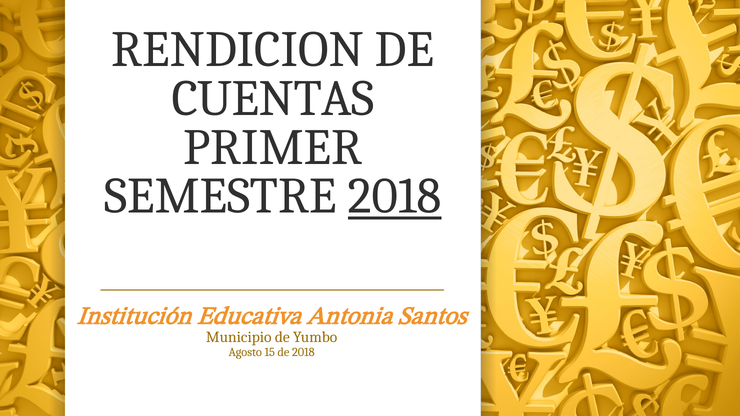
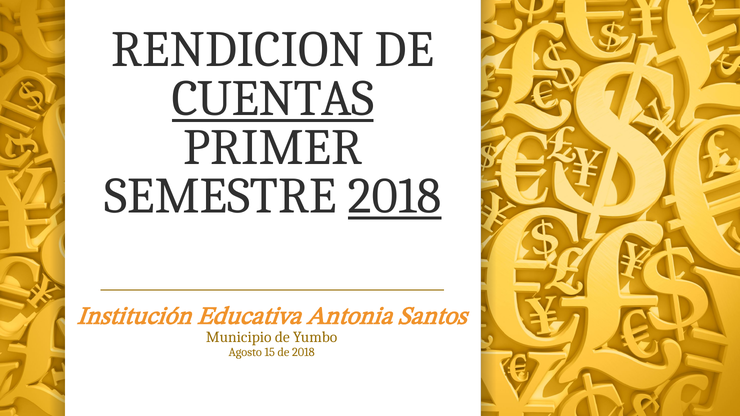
CUENTAS underline: none -> present
